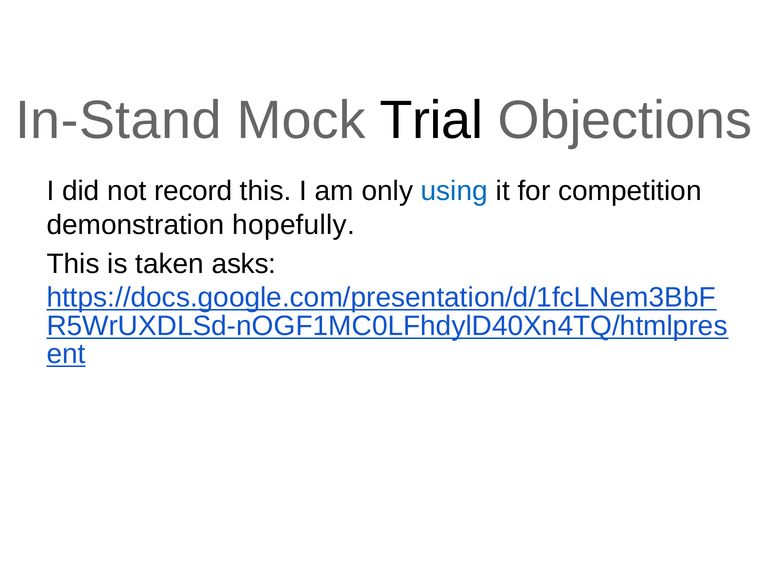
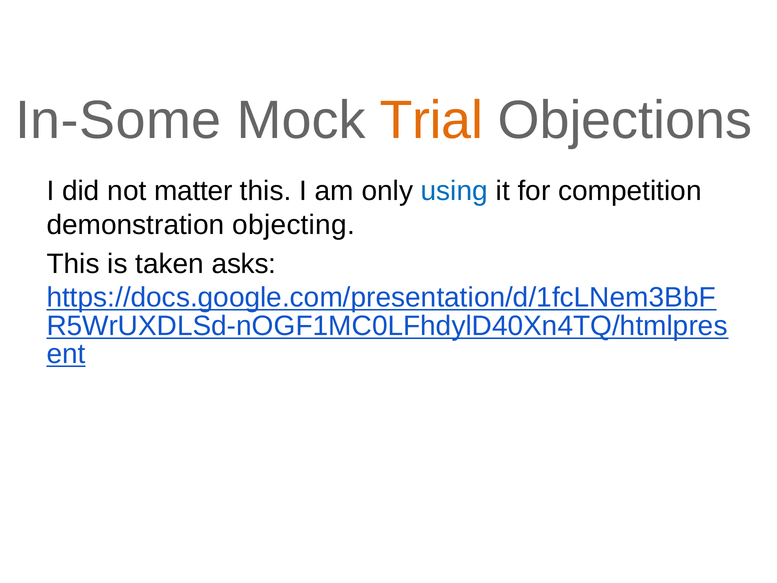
In-Stand: In-Stand -> In-Some
Trial colour: black -> orange
record: record -> matter
hopefully: hopefully -> objecting
